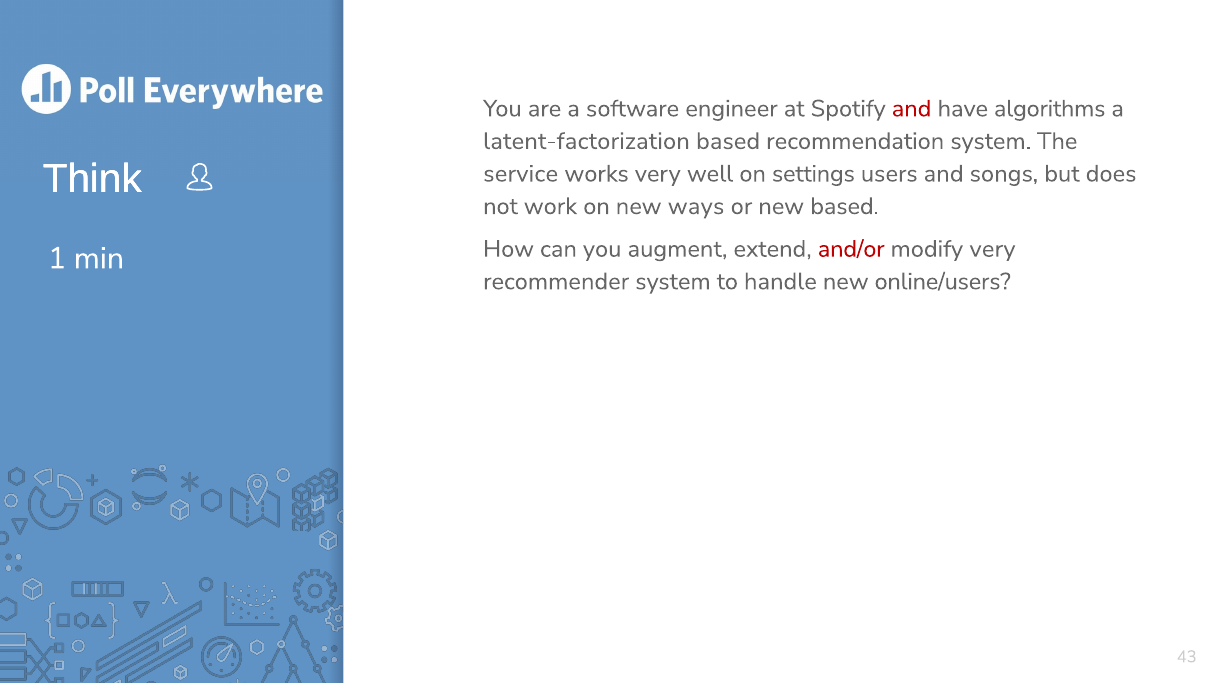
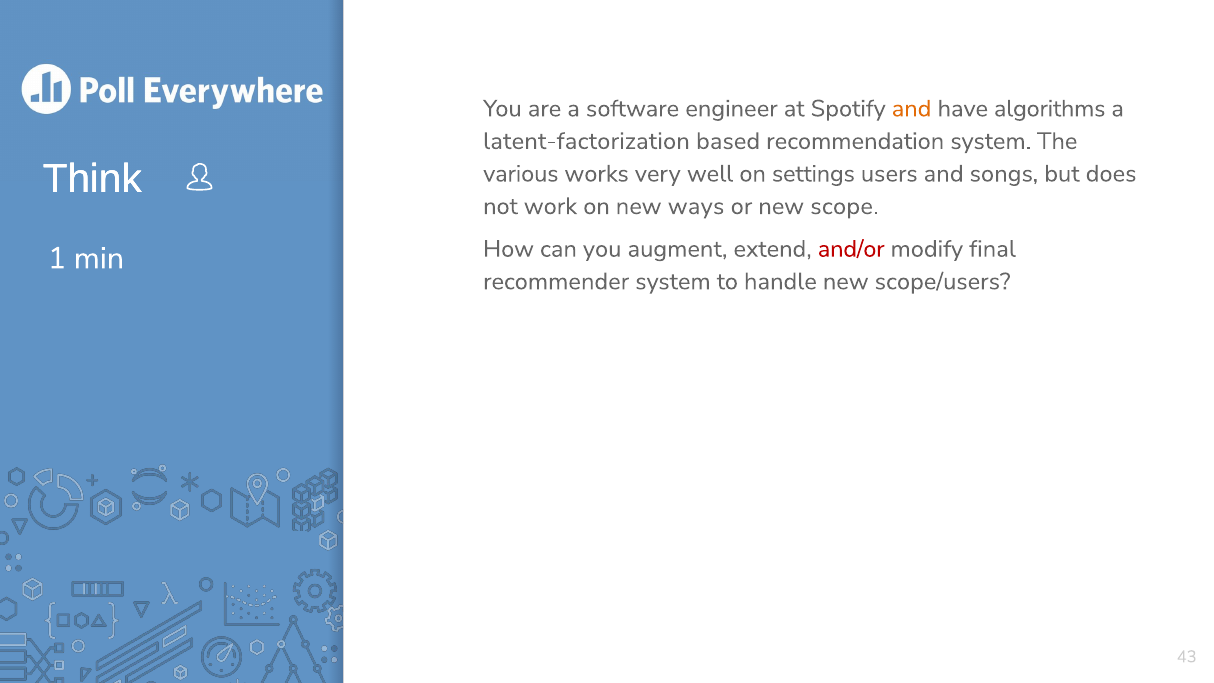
and at (912, 109) colour: red -> orange
service: service -> various
new based: based -> scope
modify very: very -> final
online/users: online/users -> scope/users
